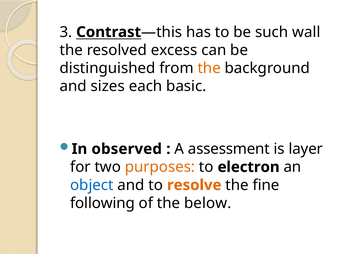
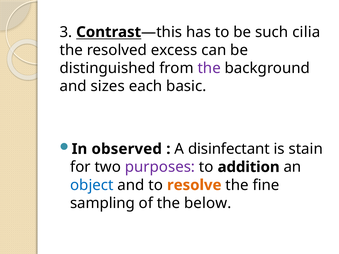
wall: wall -> cilia
the at (209, 68) colour: orange -> purple
assessment: assessment -> disinfectant
layer: layer -> stain
purposes colour: orange -> purple
electron: electron -> addition
following: following -> sampling
